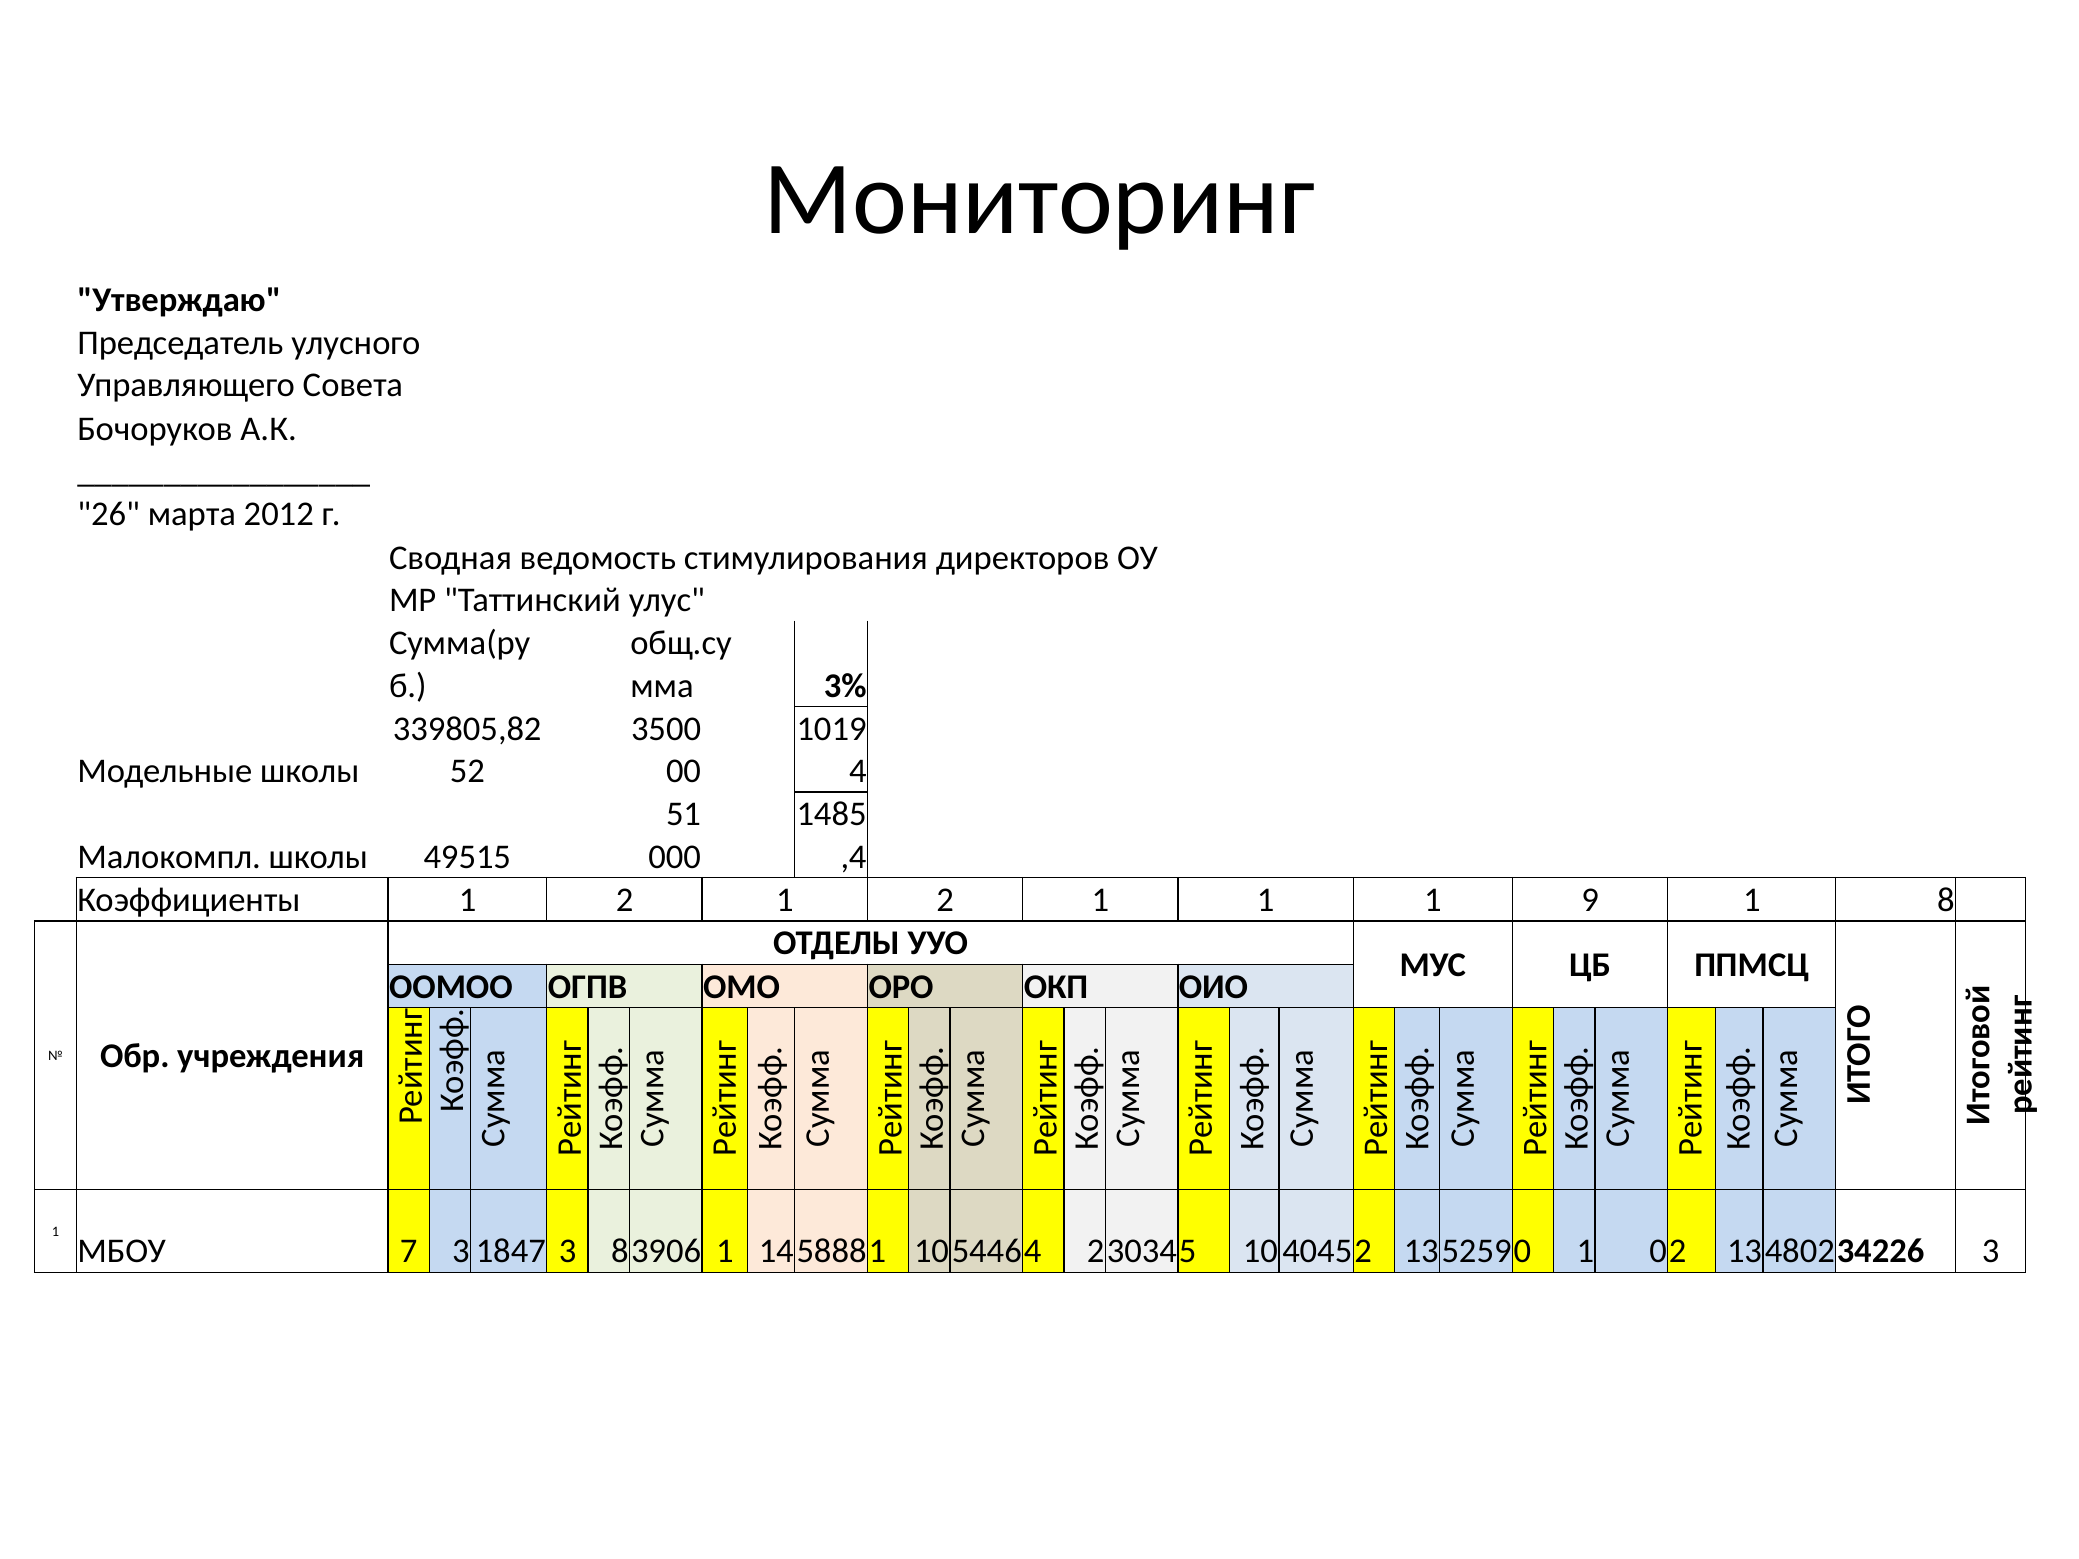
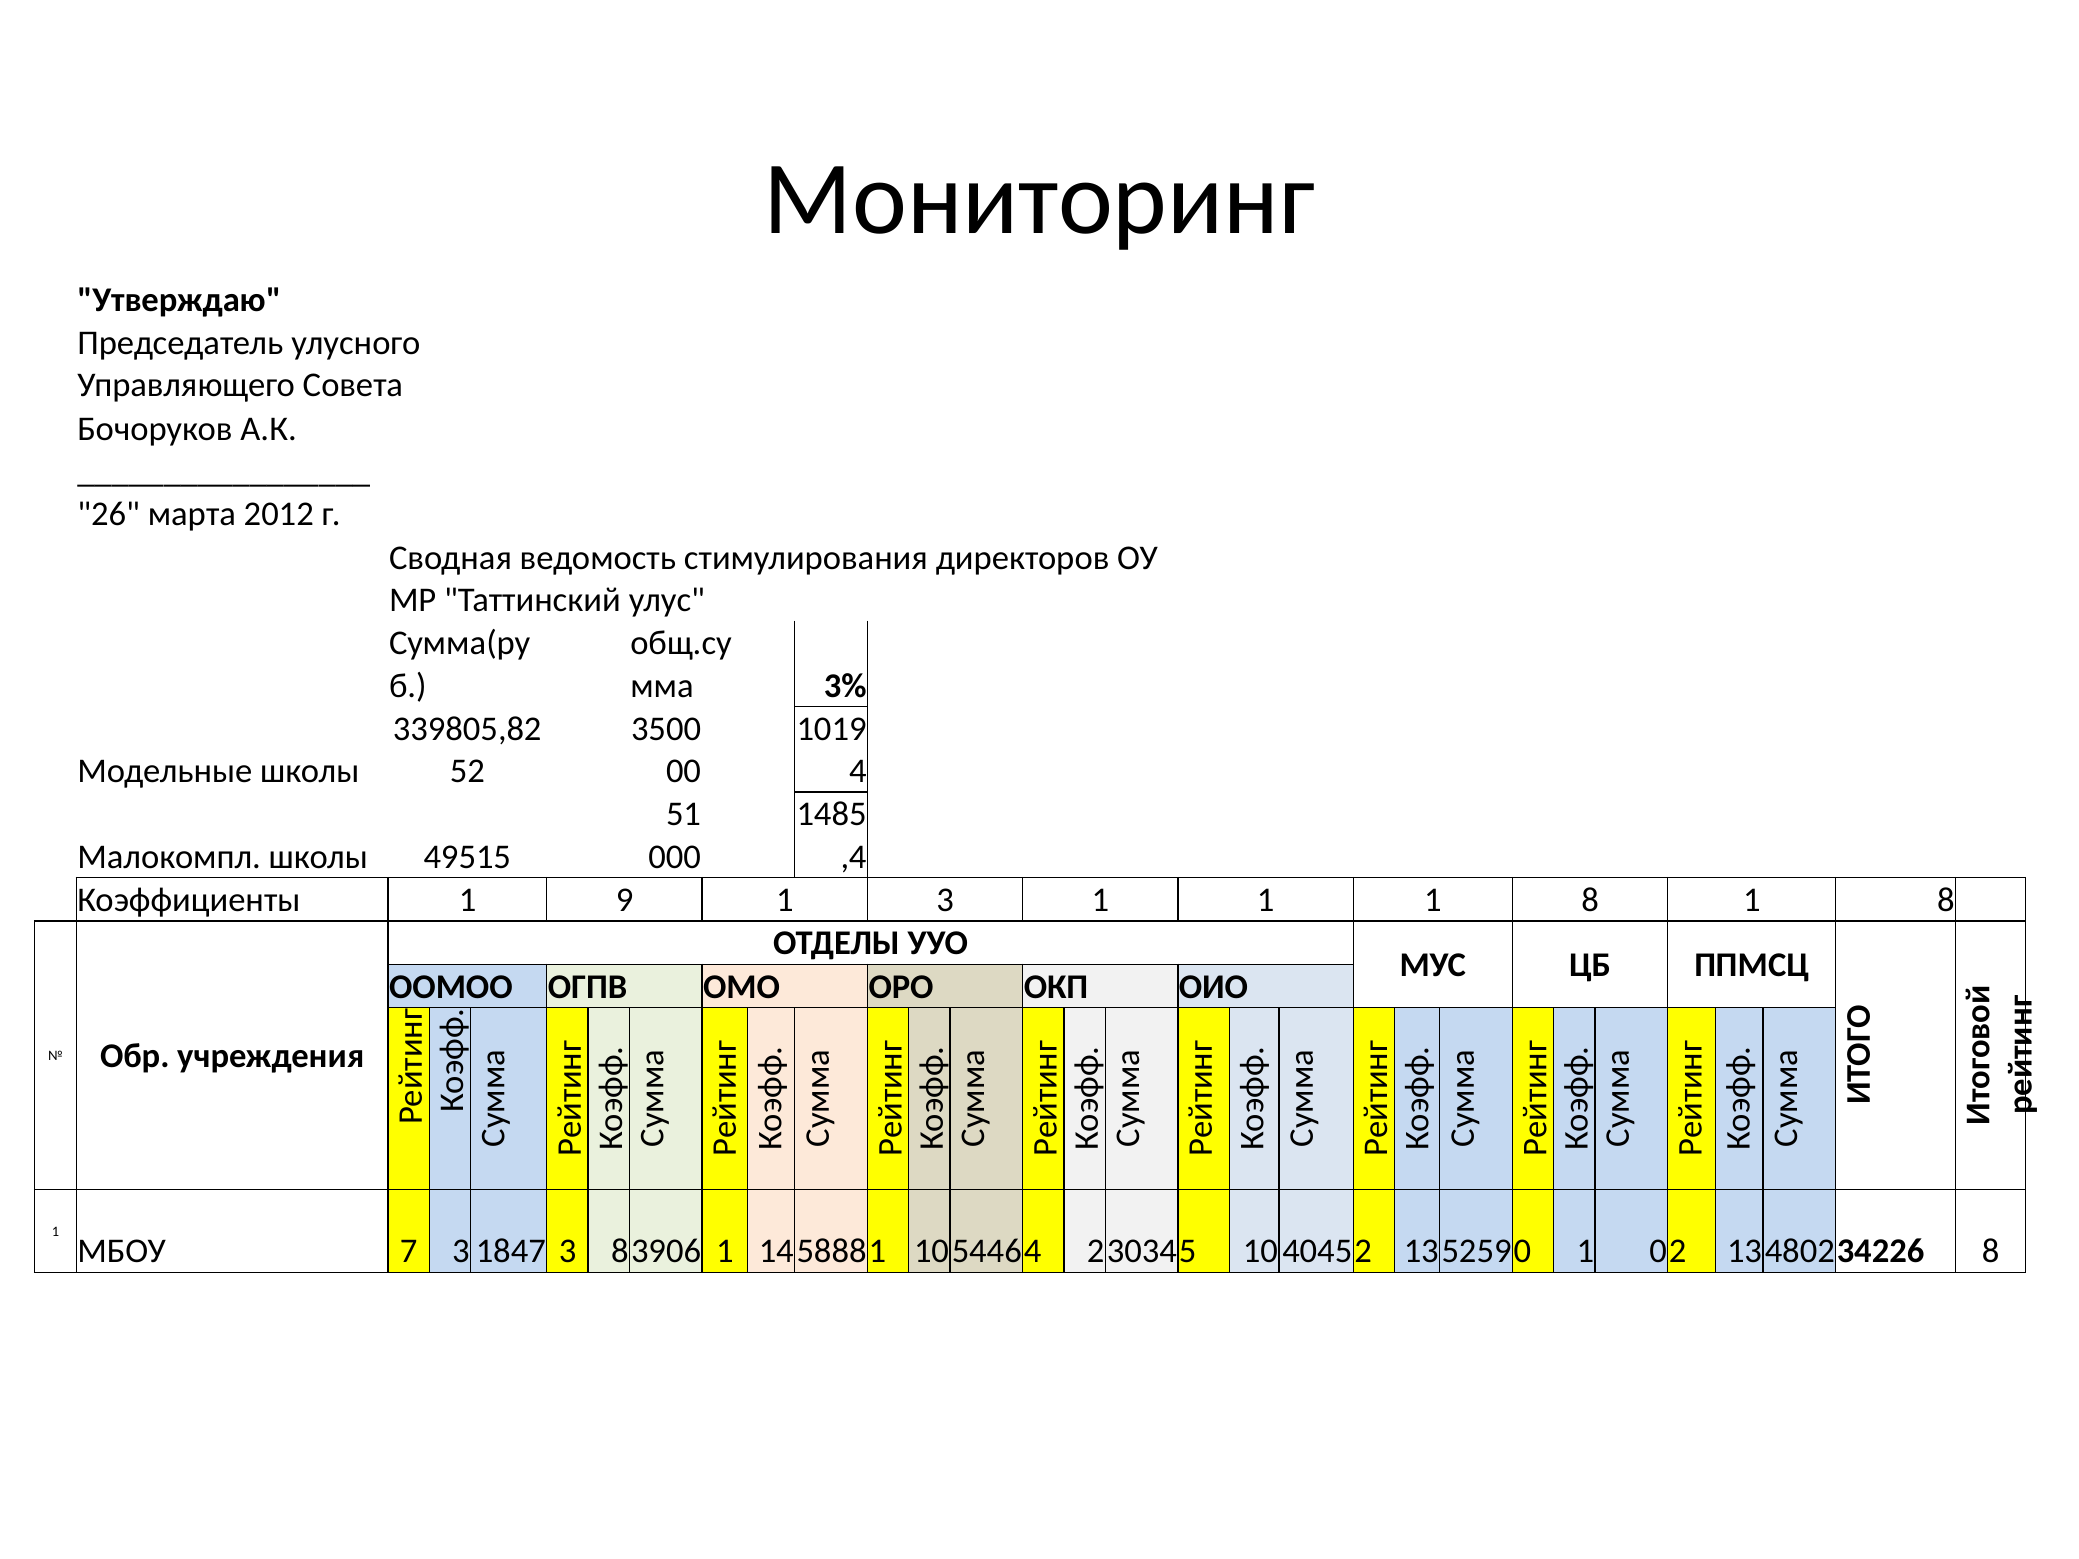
Коэффициенты 1 2: 2 -> 9
2 at (945, 900): 2 -> 3
1 1 9: 9 -> 8
3 at (1991, 1252): 3 -> 8
